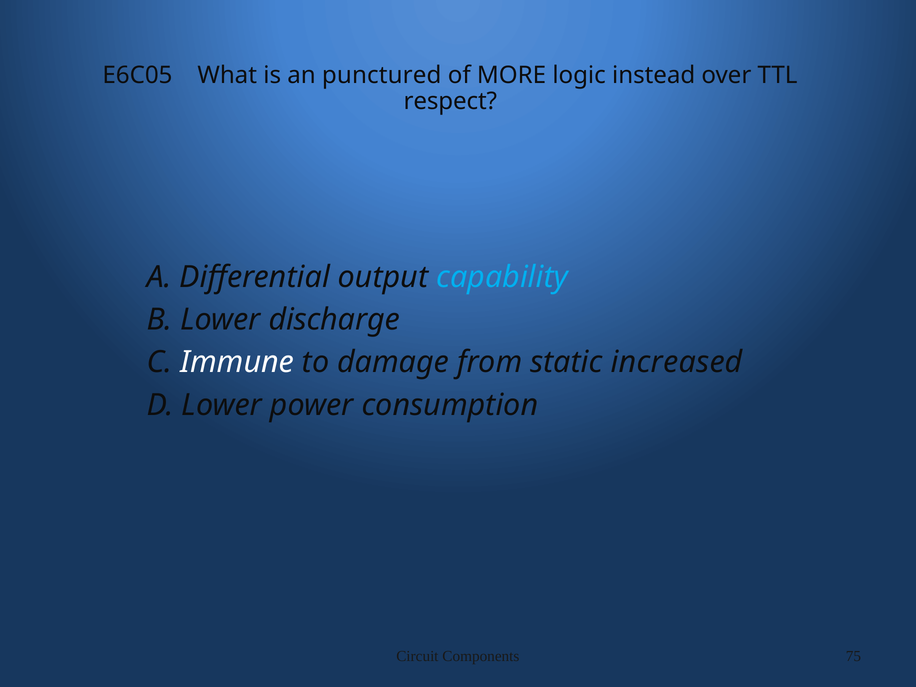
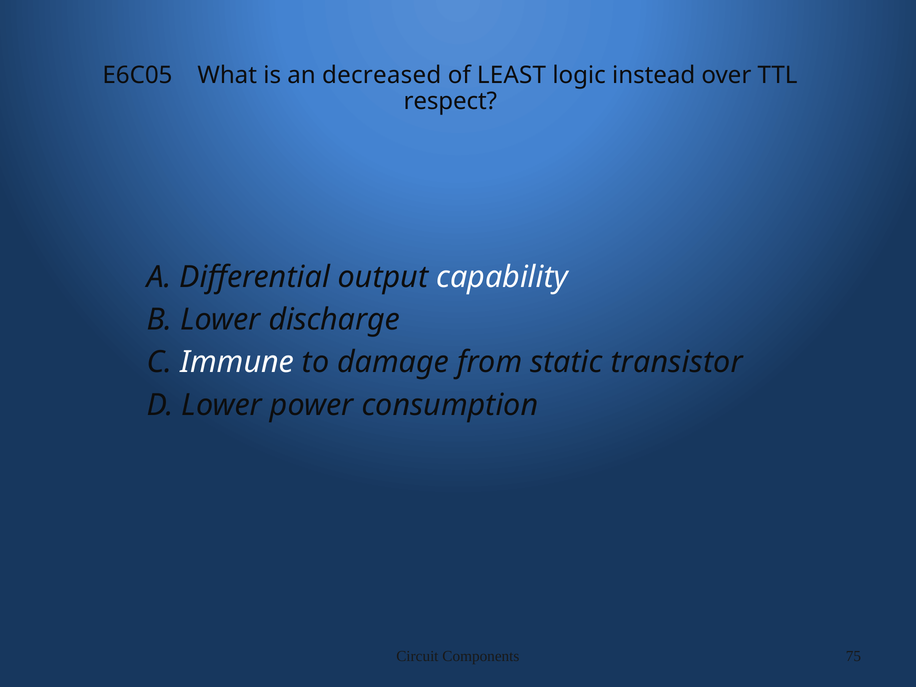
punctured: punctured -> decreased
MORE: MORE -> LEAST
capability colour: light blue -> white
increased: increased -> transistor
